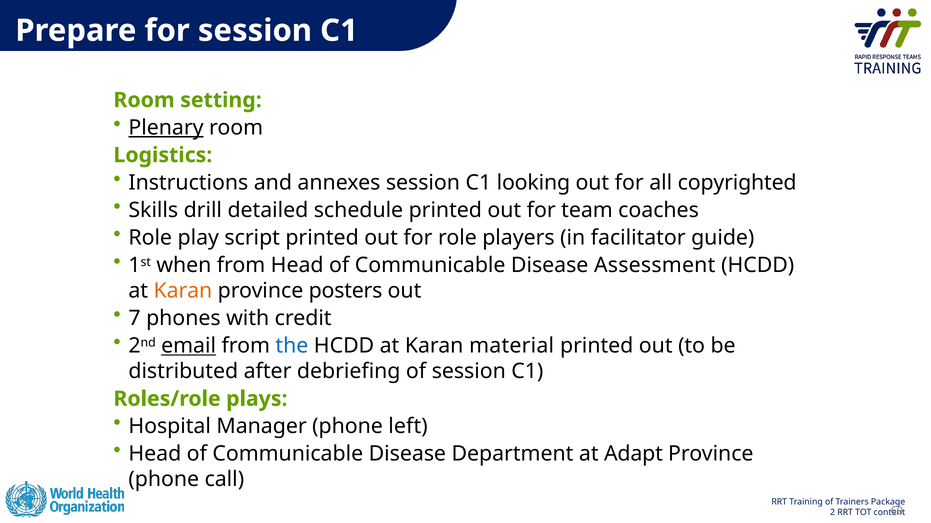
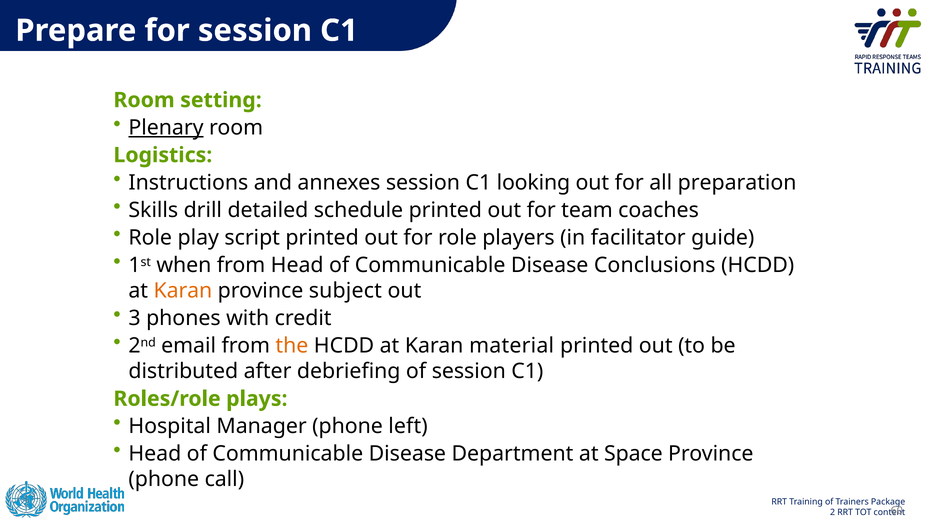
copyrighted: copyrighted -> preparation
Assessment: Assessment -> Conclusions
posters: posters -> subject
7: 7 -> 3
email underline: present -> none
the colour: blue -> orange
Adapt: Adapt -> Space
